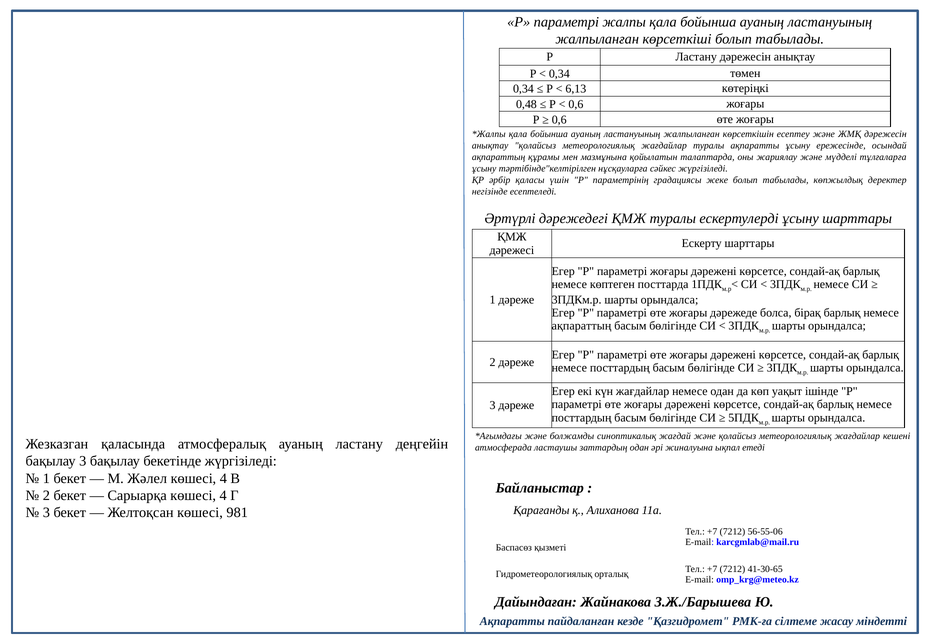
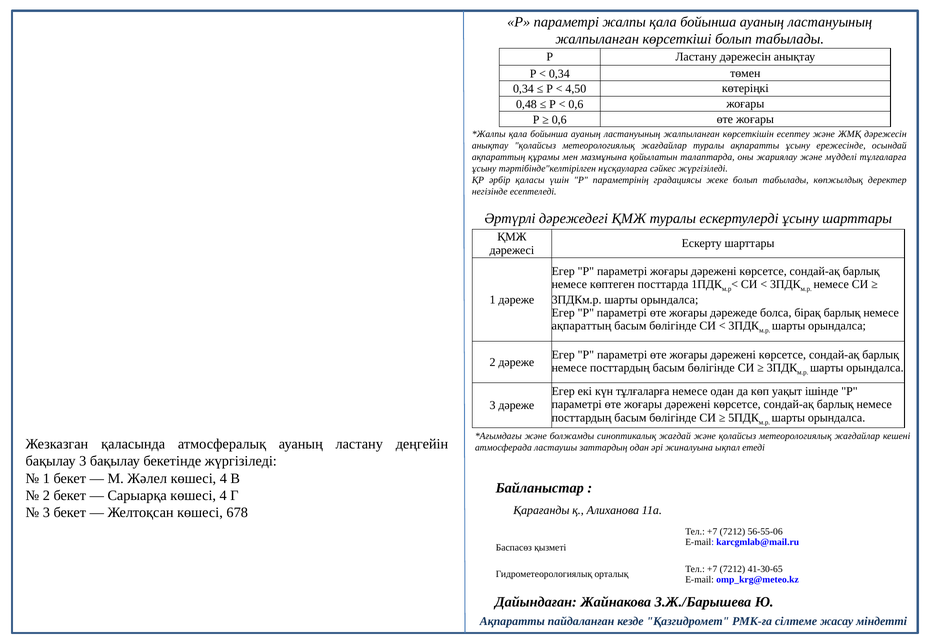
6,13: 6,13 -> 4,50
күн жағдайлар: жағдайлар -> тұлғаларға
981: 981 -> 678
